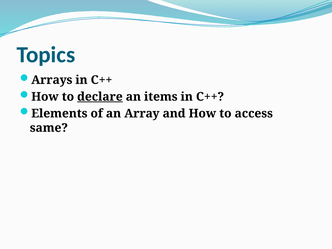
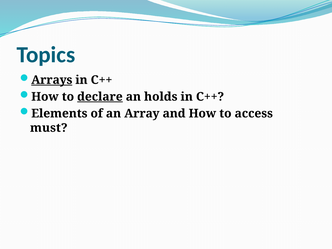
Arrays underline: none -> present
items: items -> holds
same: same -> must
